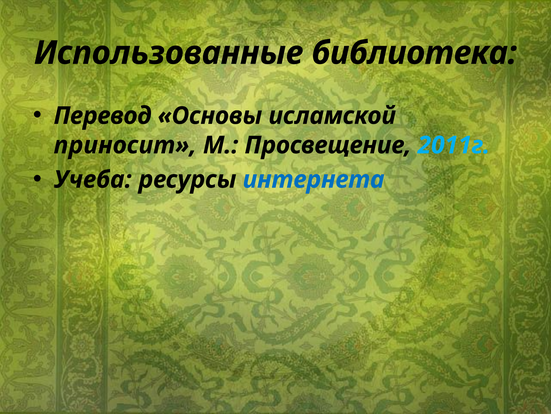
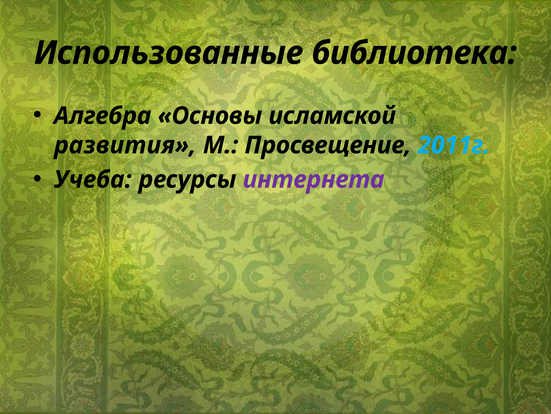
Перевод: Перевод -> Алгебра
приносит: приносит -> развития
интернета colour: blue -> purple
